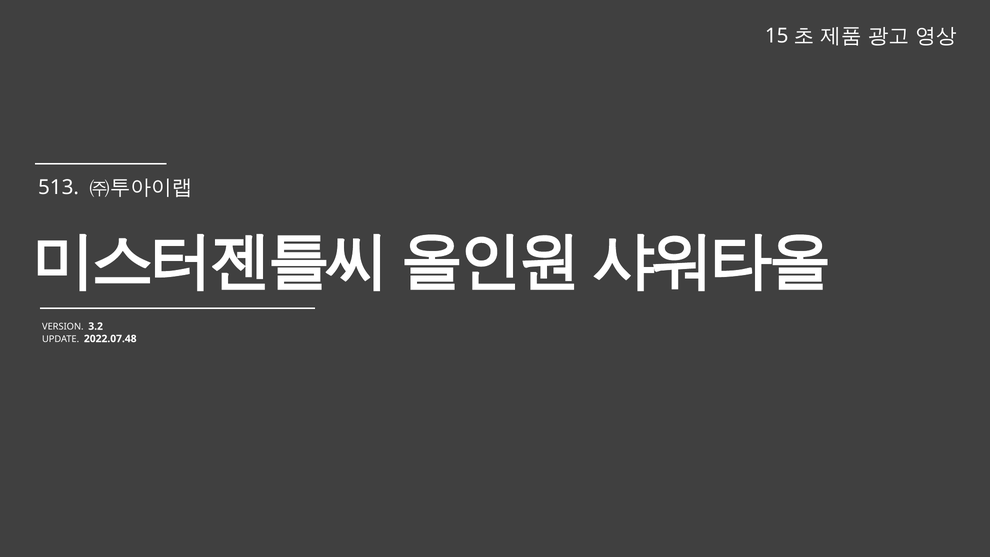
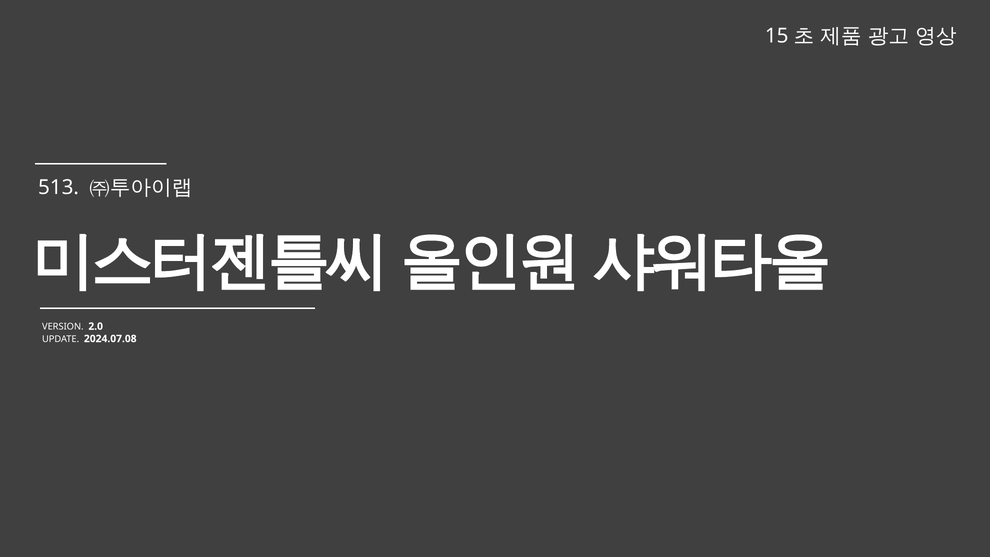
3.2: 3.2 -> 2.0
2022.07.48: 2022.07.48 -> 2024.07.08
